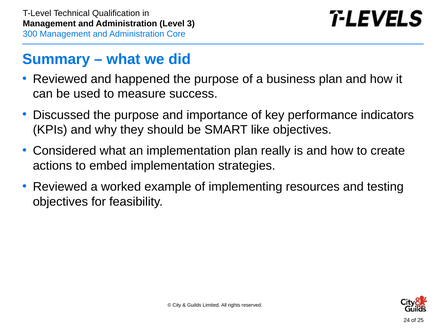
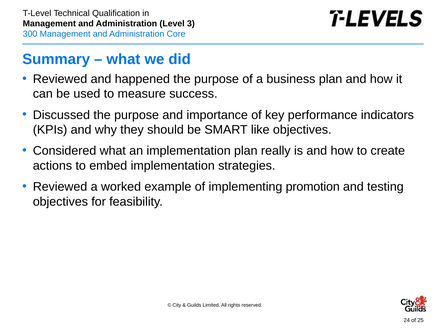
resources: resources -> promotion
